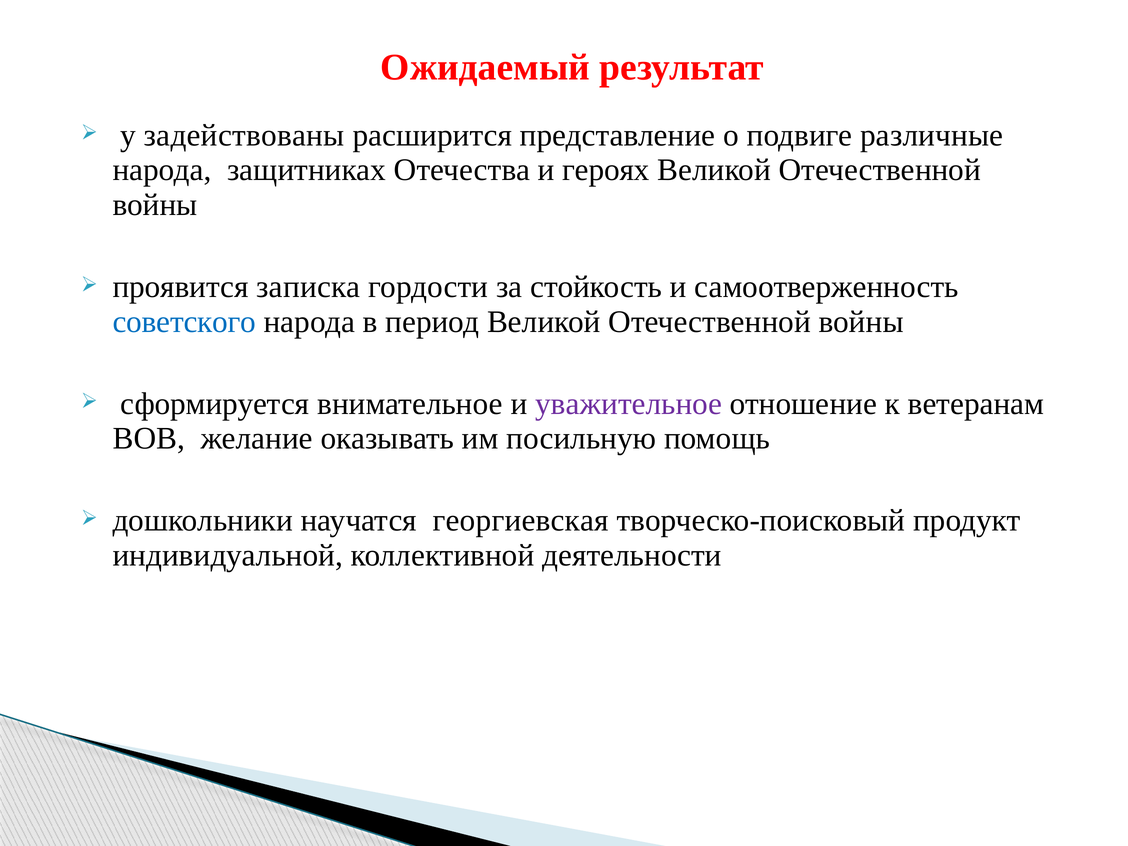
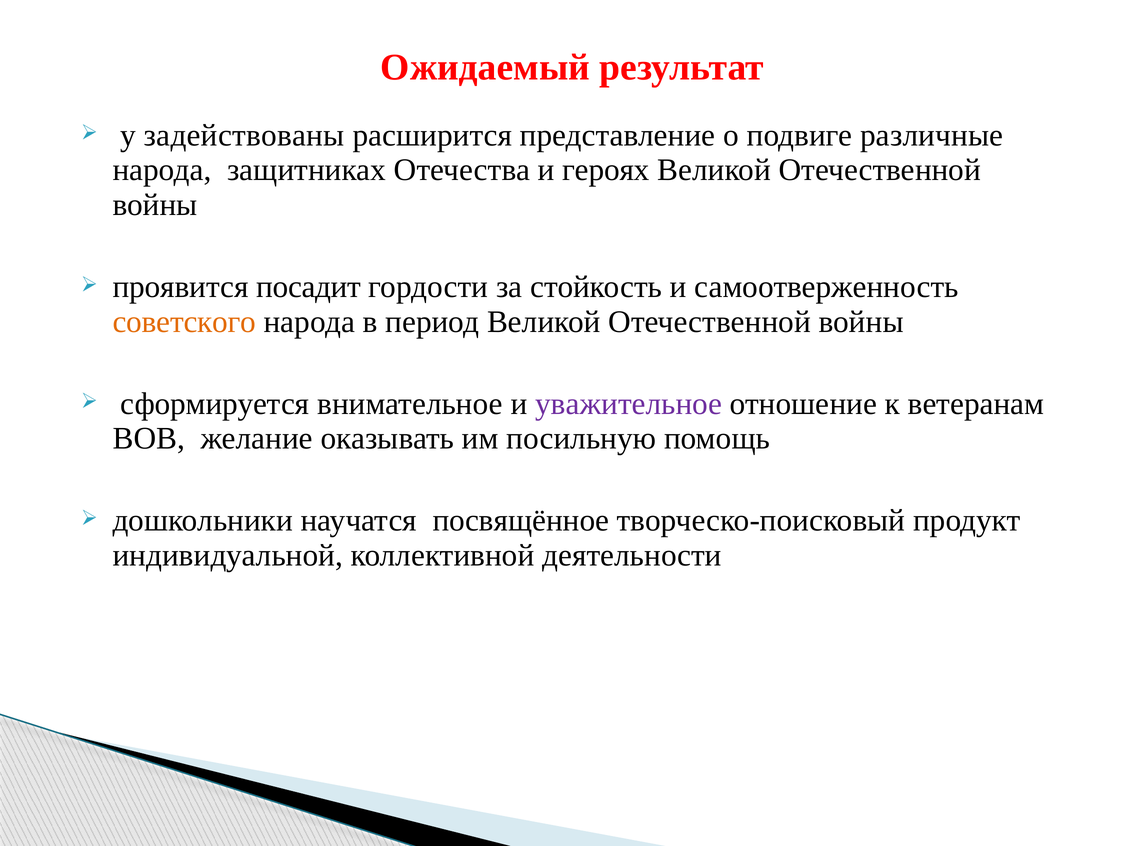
записка: записка -> посадит
советского colour: blue -> orange
георгиевская: георгиевская -> посвящённое
